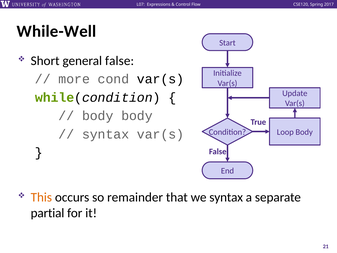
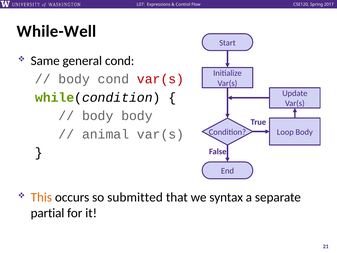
Short: Short -> Same
general false: false -> cond
more at (74, 79): more -> body
var(s at (161, 79) colour: black -> red
syntax at (106, 134): syntax -> animal
remainder: remainder -> submitted
